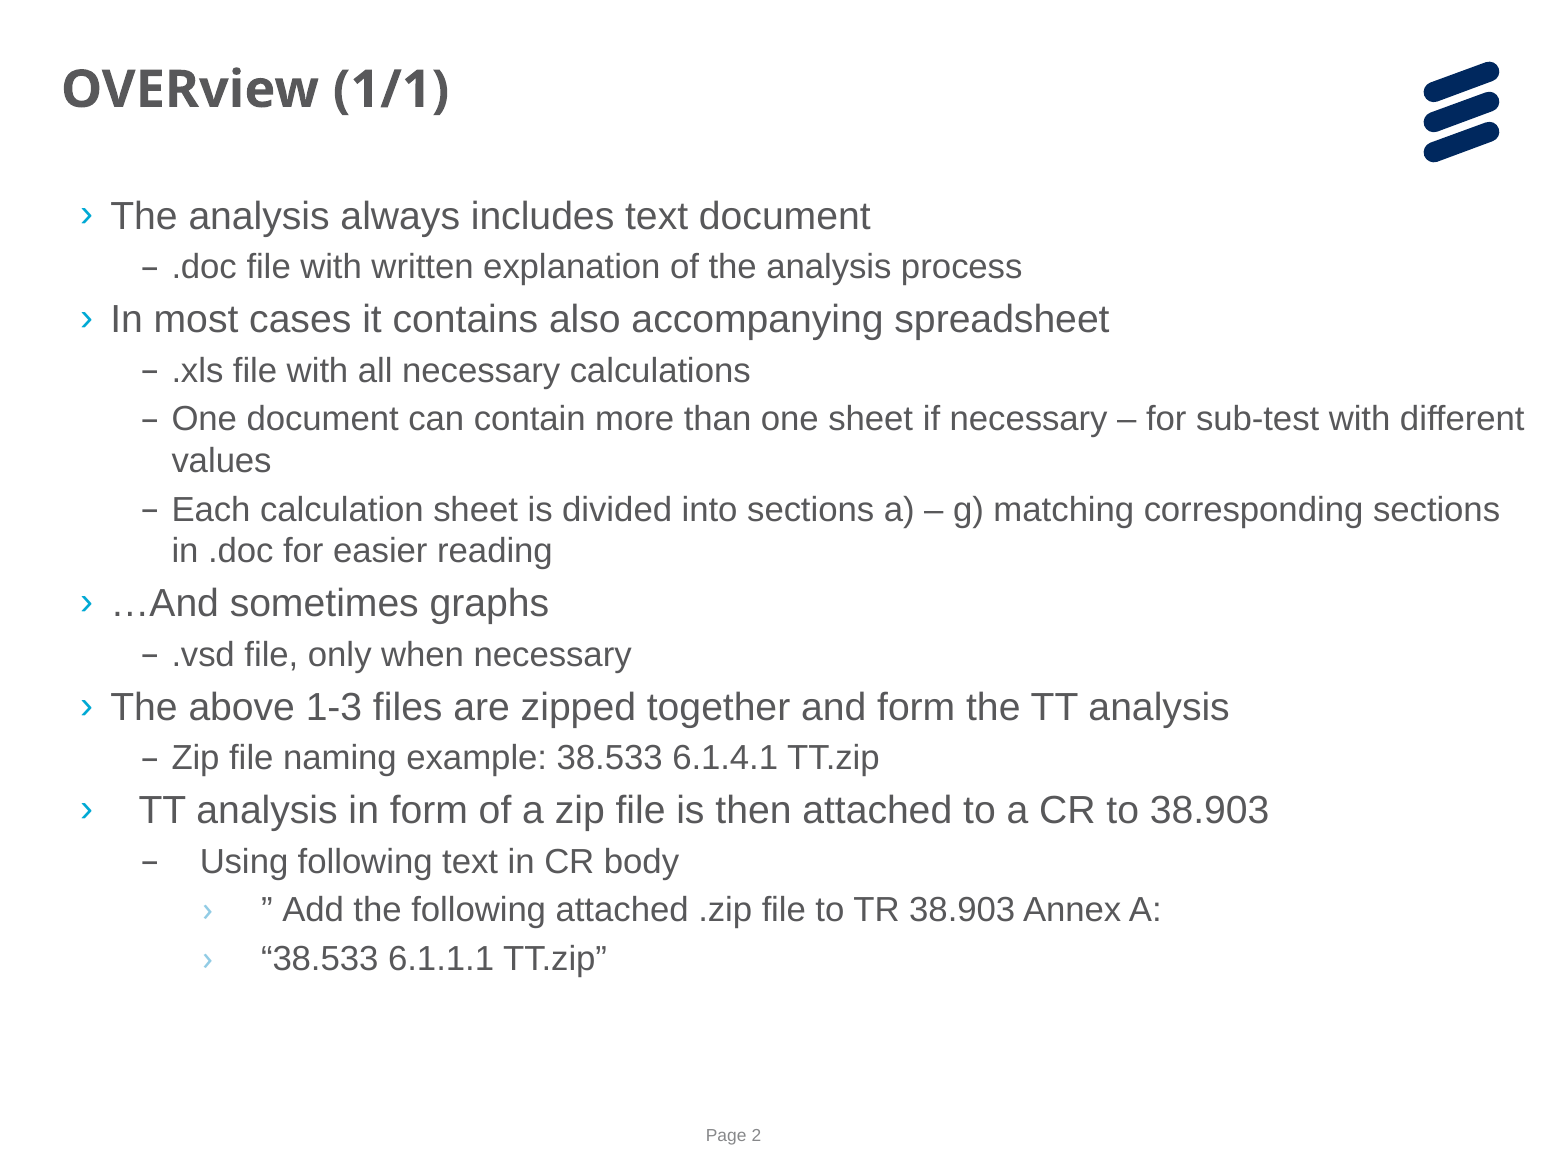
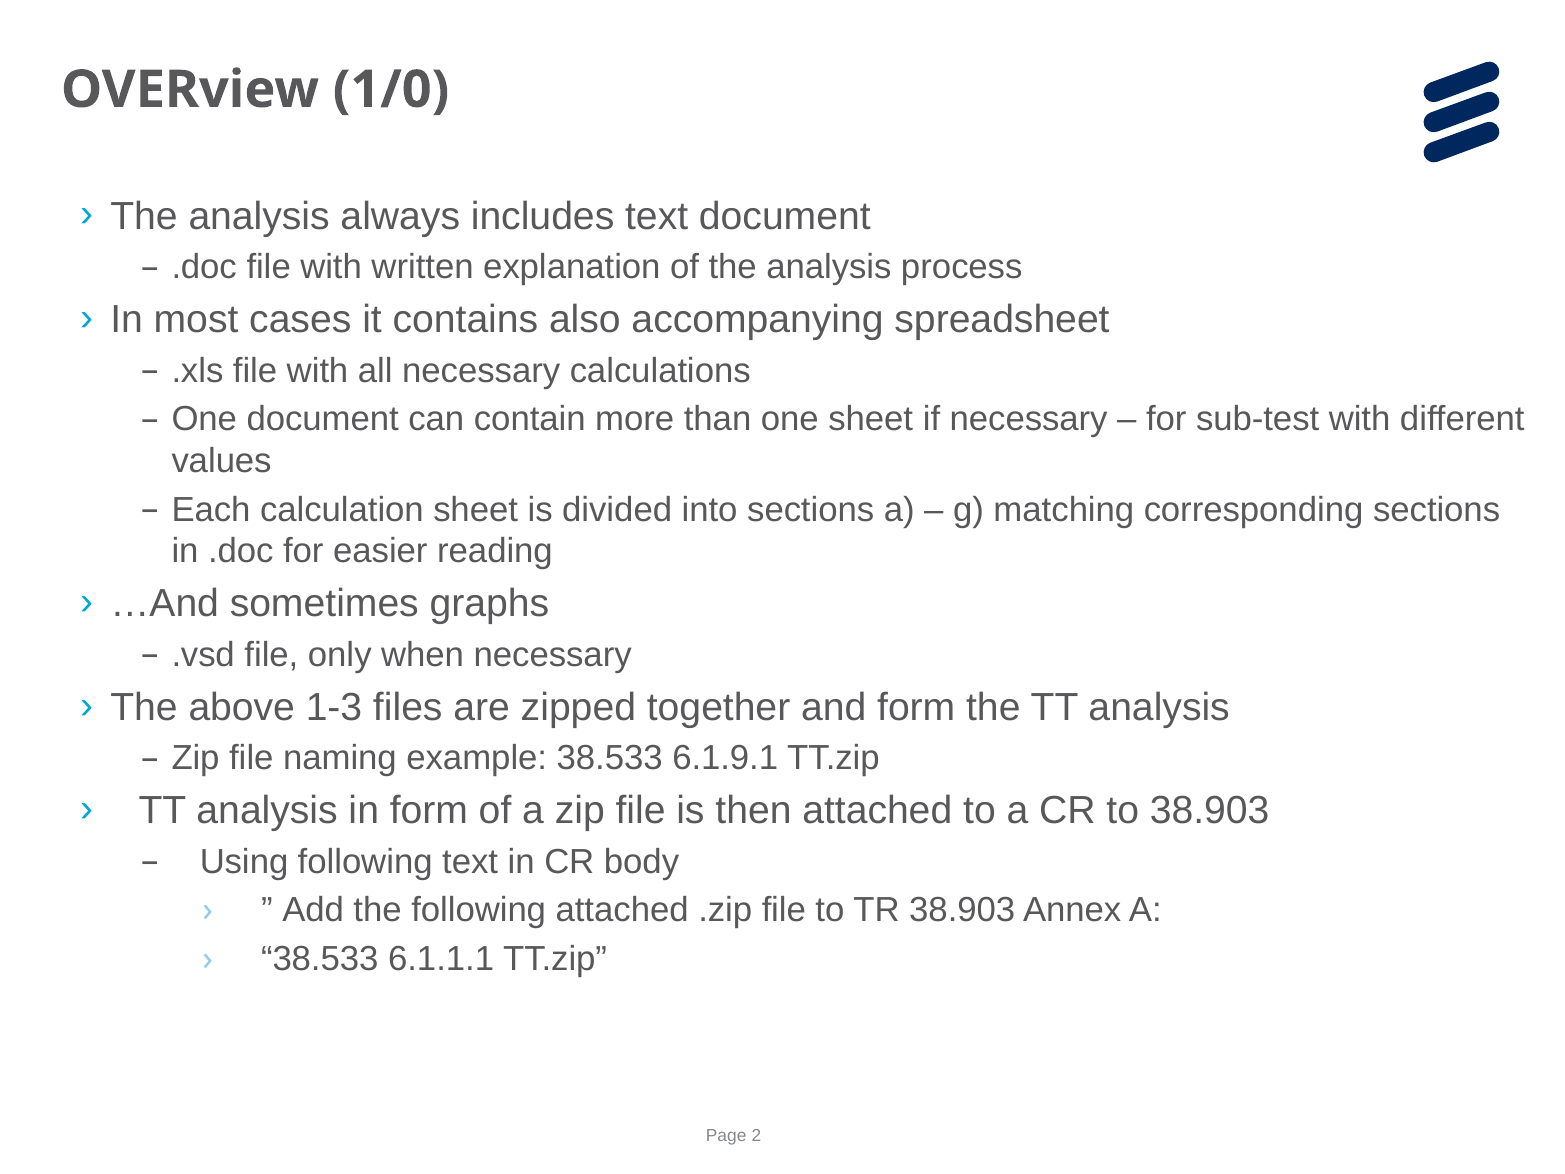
1/1: 1/1 -> 1/0
6.1.4.1: 6.1.4.1 -> 6.1.9.1
